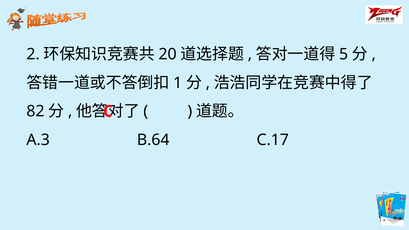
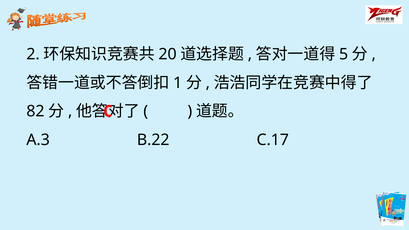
B.64: B.64 -> B.22
